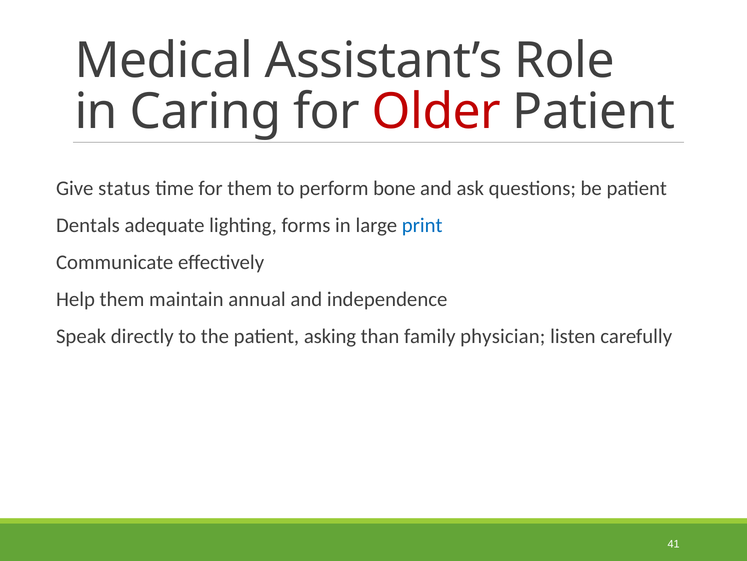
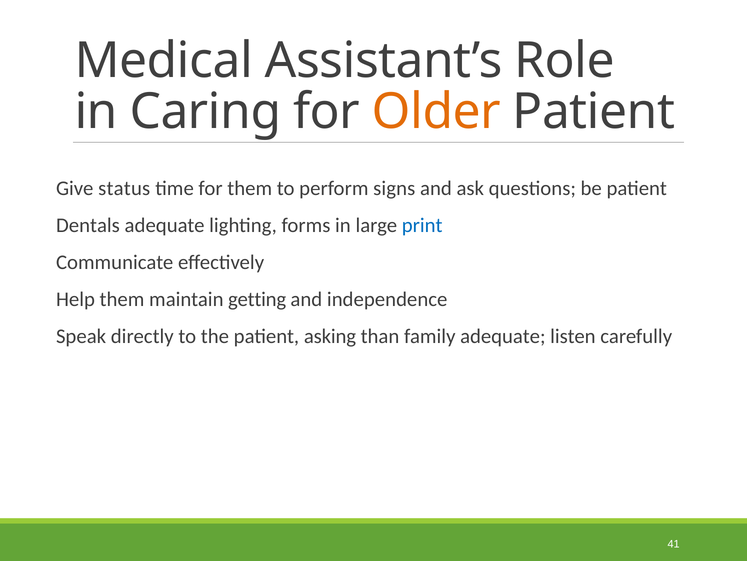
Older colour: red -> orange
bone: bone -> signs
annual: annual -> getting
family physician: physician -> adequate
